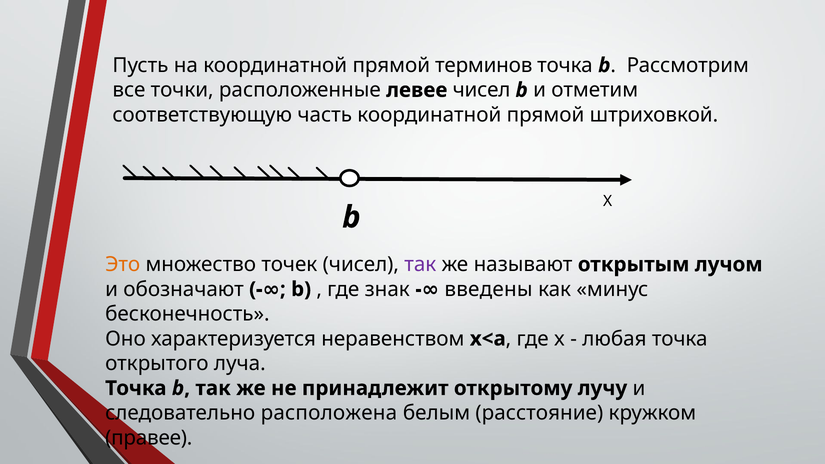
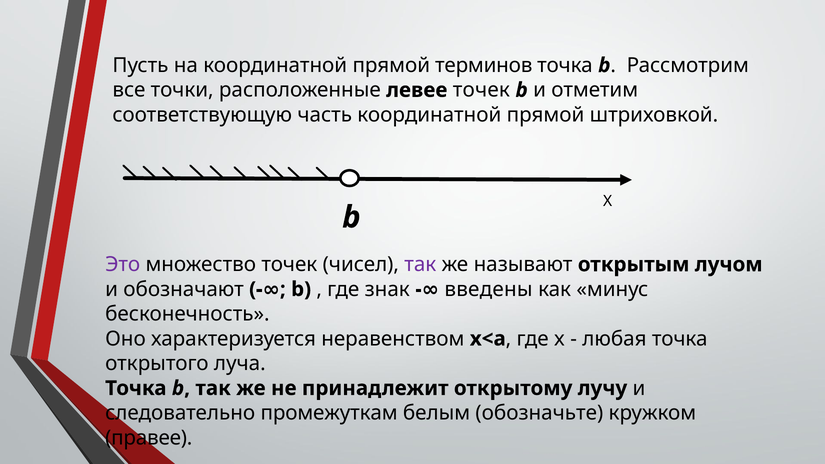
левее чисел: чисел -> точек
Это colour: orange -> purple
расположена: расположена -> промежуткам
расстояние: расстояние -> обозначьте
